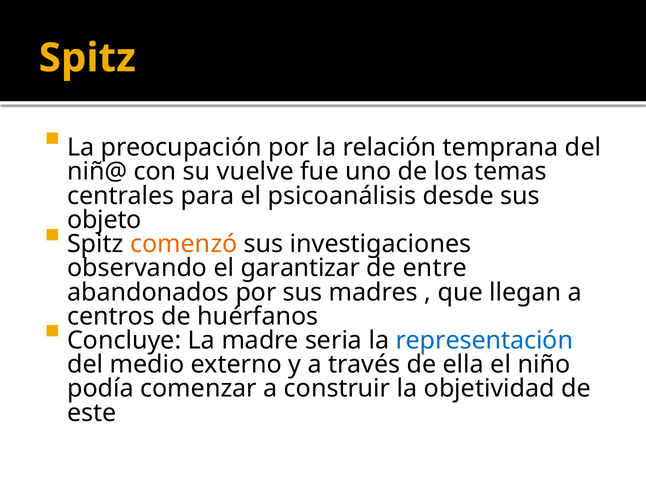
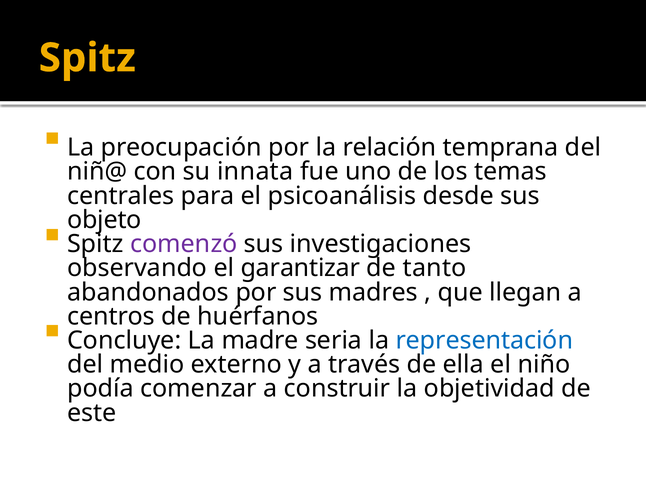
vuelve: vuelve -> innata
comenzó colour: orange -> purple
entre: entre -> tanto
